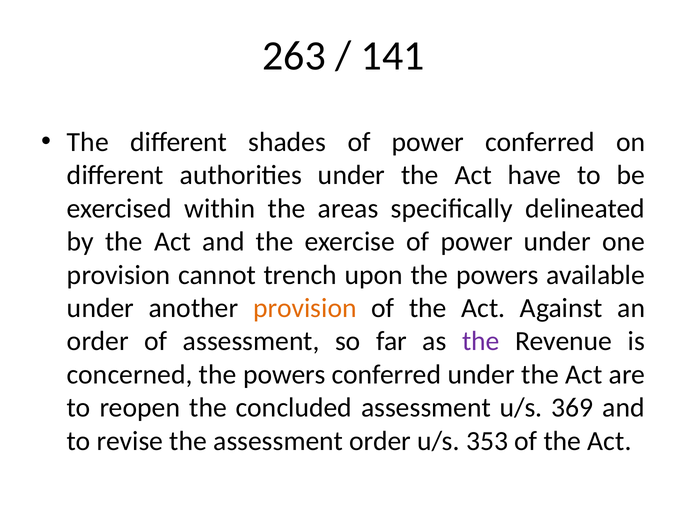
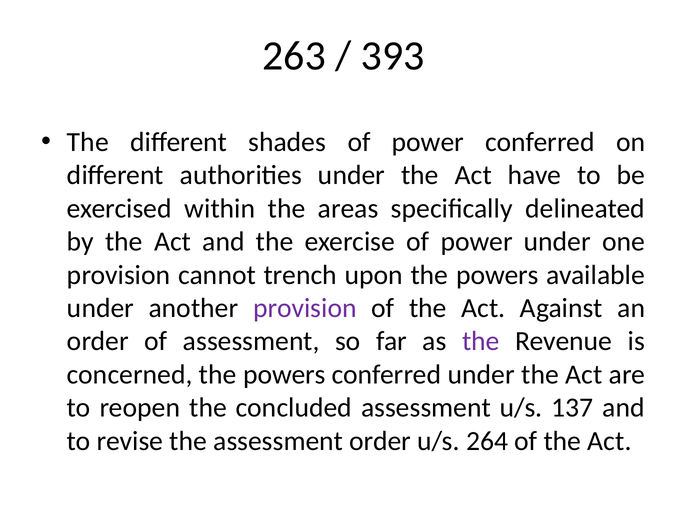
141: 141 -> 393
provision at (305, 308) colour: orange -> purple
369: 369 -> 137
353: 353 -> 264
